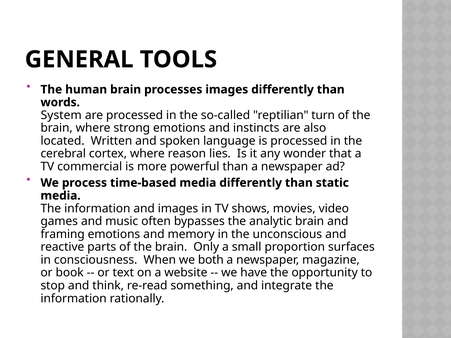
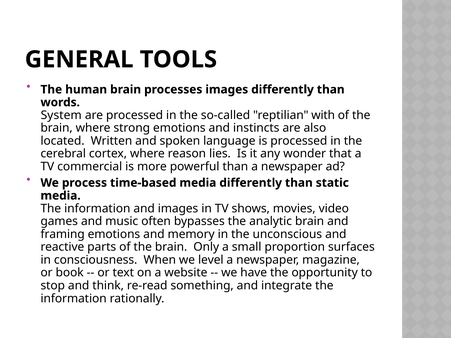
turn: turn -> with
both: both -> level
